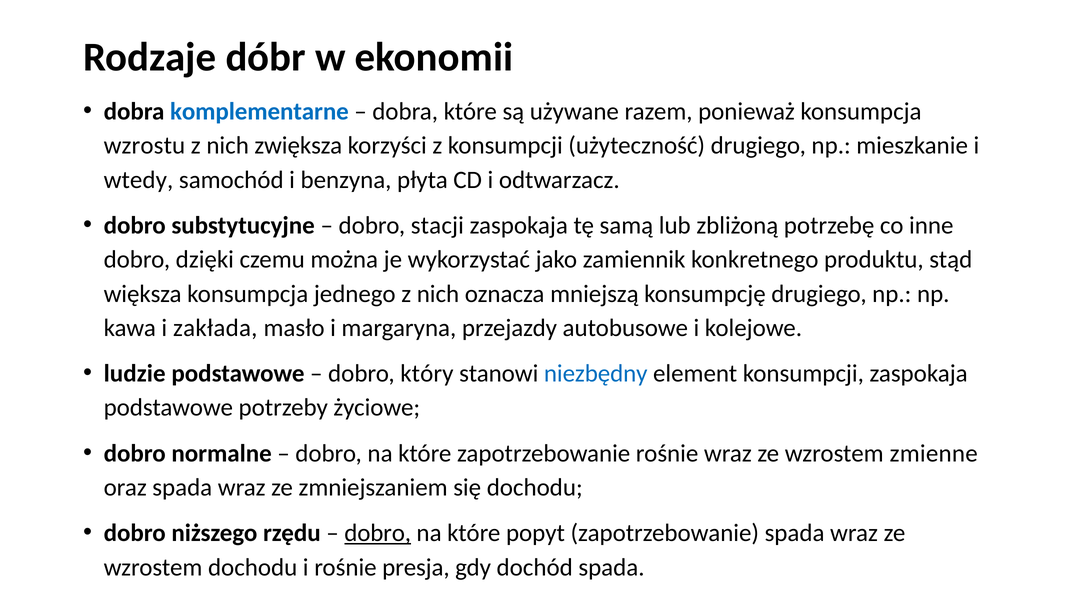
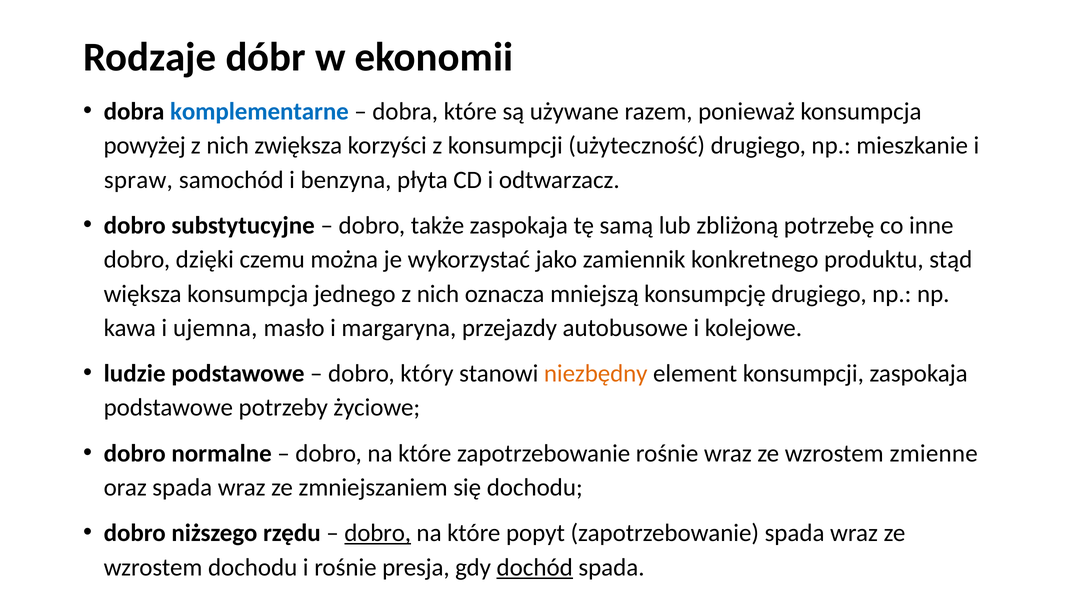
wzrostu: wzrostu -> powyżej
wtedy: wtedy -> spraw
stacji: stacji -> także
zakłada: zakłada -> ujemna
niezbędny colour: blue -> orange
dochód underline: none -> present
